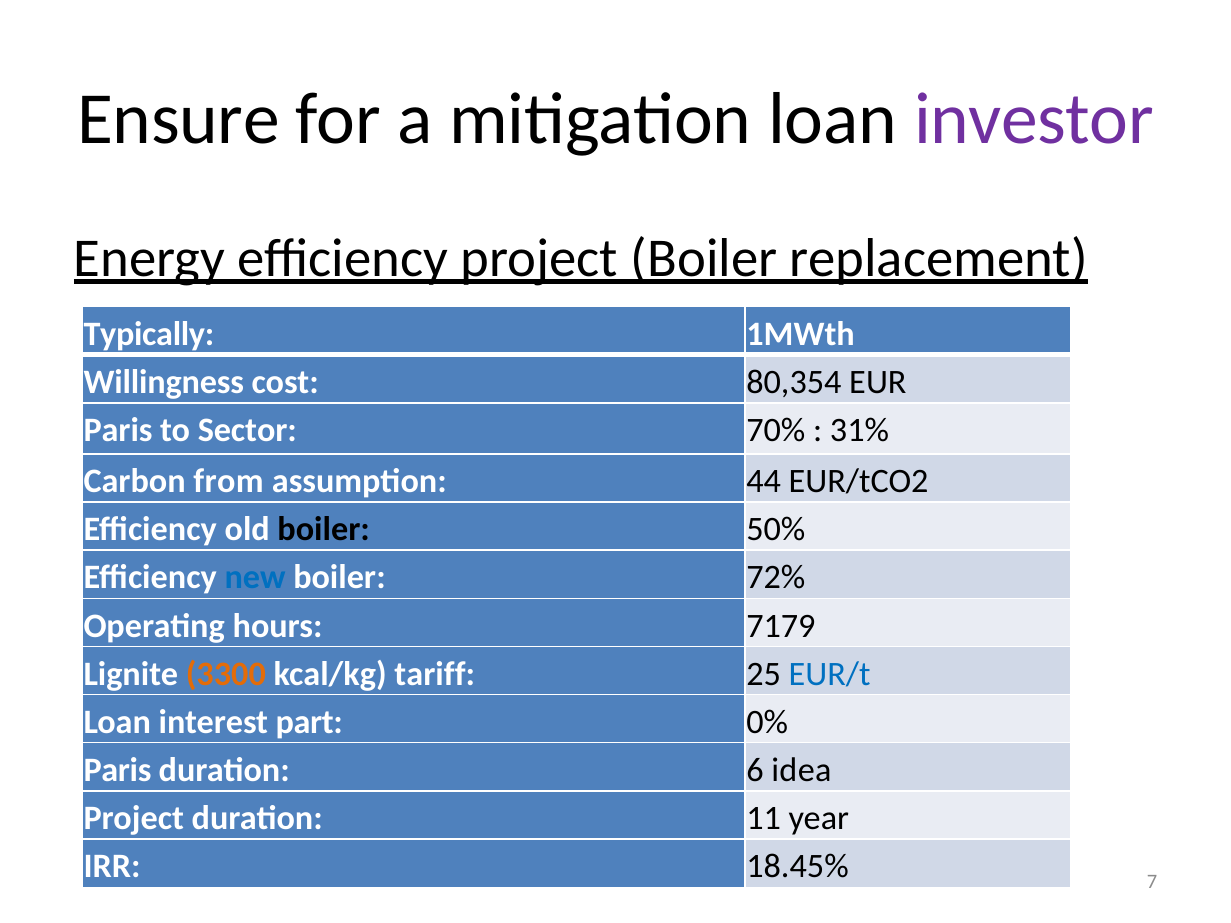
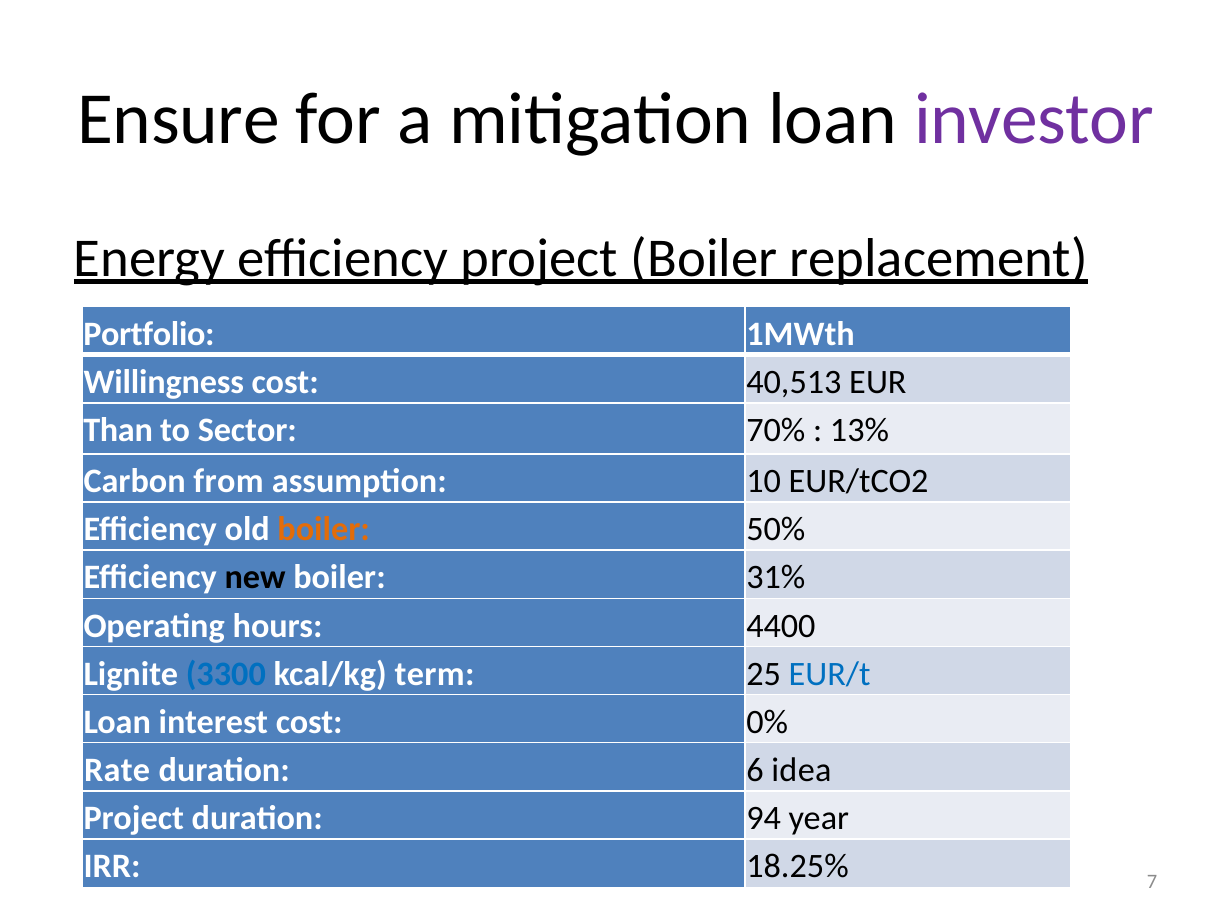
Typically: Typically -> Portfolio
80,354: 80,354 -> 40,513
Paris at (118, 430): Paris -> Than
31%: 31% -> 13%
44: 44 -> 10
boiler at (324, 530) colour: black -> orange
new colour: blue -> black
72%: 72% -> 31%
7179: 7179 -> 4400
3300 colour: orange -> blue
tariff: tariff -> term
interest part: part -> cost
Paris at (117, 771): Paris -> Rate
11: 11 -> 94
18.45%: 18.45% -> 18.25%
